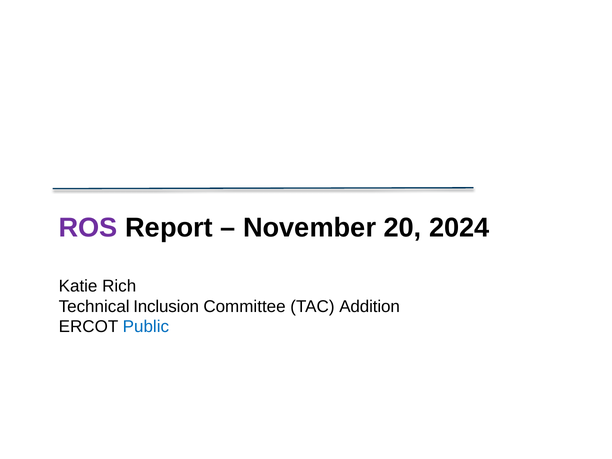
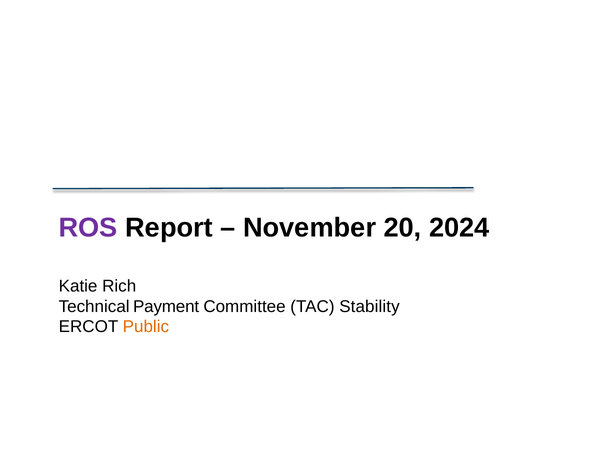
Inclusion: Inclusion -> Payment
Addition: Addition -> Stability
Public colour: blue -> orange
